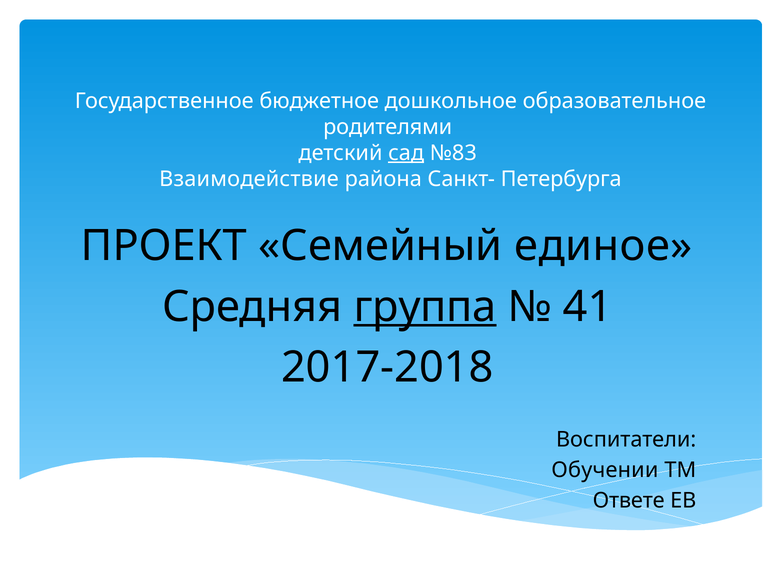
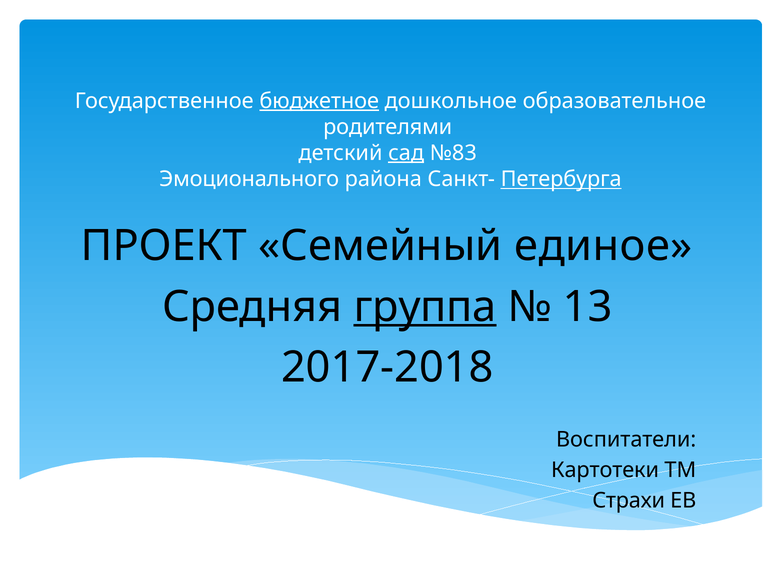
бюджетное underline: none -> present
Взаимодействие: Взаимодействие -> Эмоционального
Петербурга underline: none -> present
41: 41 -> 13
Обучении: Обучении -> Картотеки
Ответе: Ответе -> Страхи
